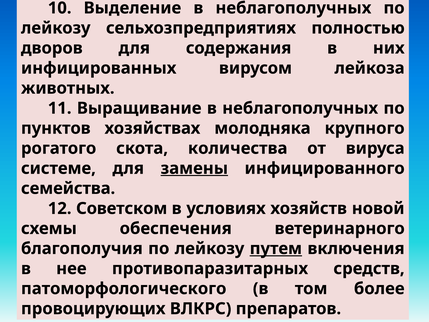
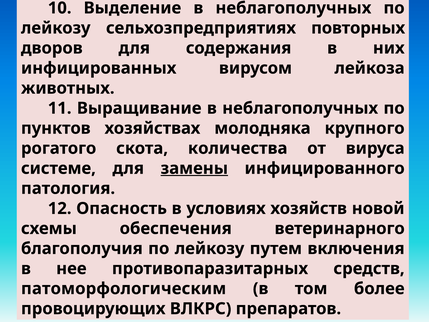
полностью: полностью -> повторных
семейства: семейства -> патология
Советском: Советском -> Опасность
путем underline: present -> none
патоморфологического: патоморфологического -> патоморфологическим
